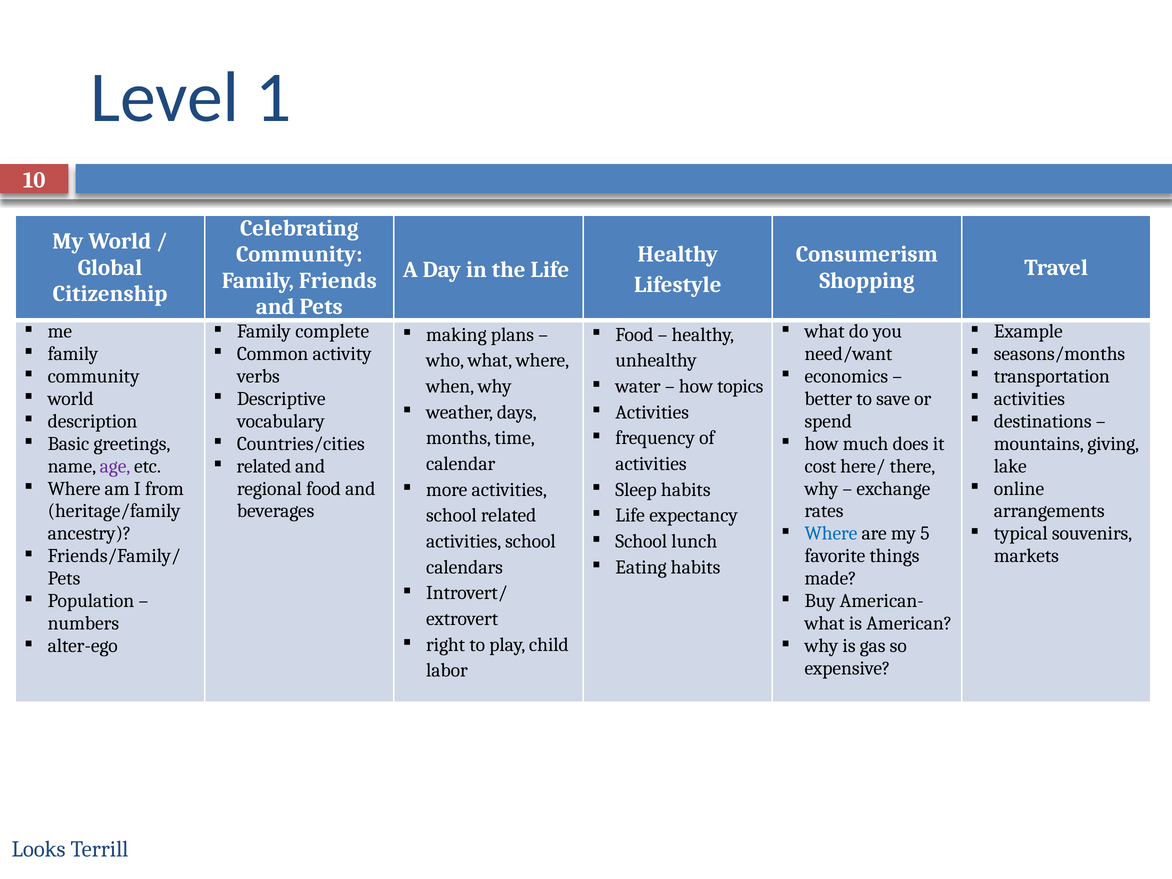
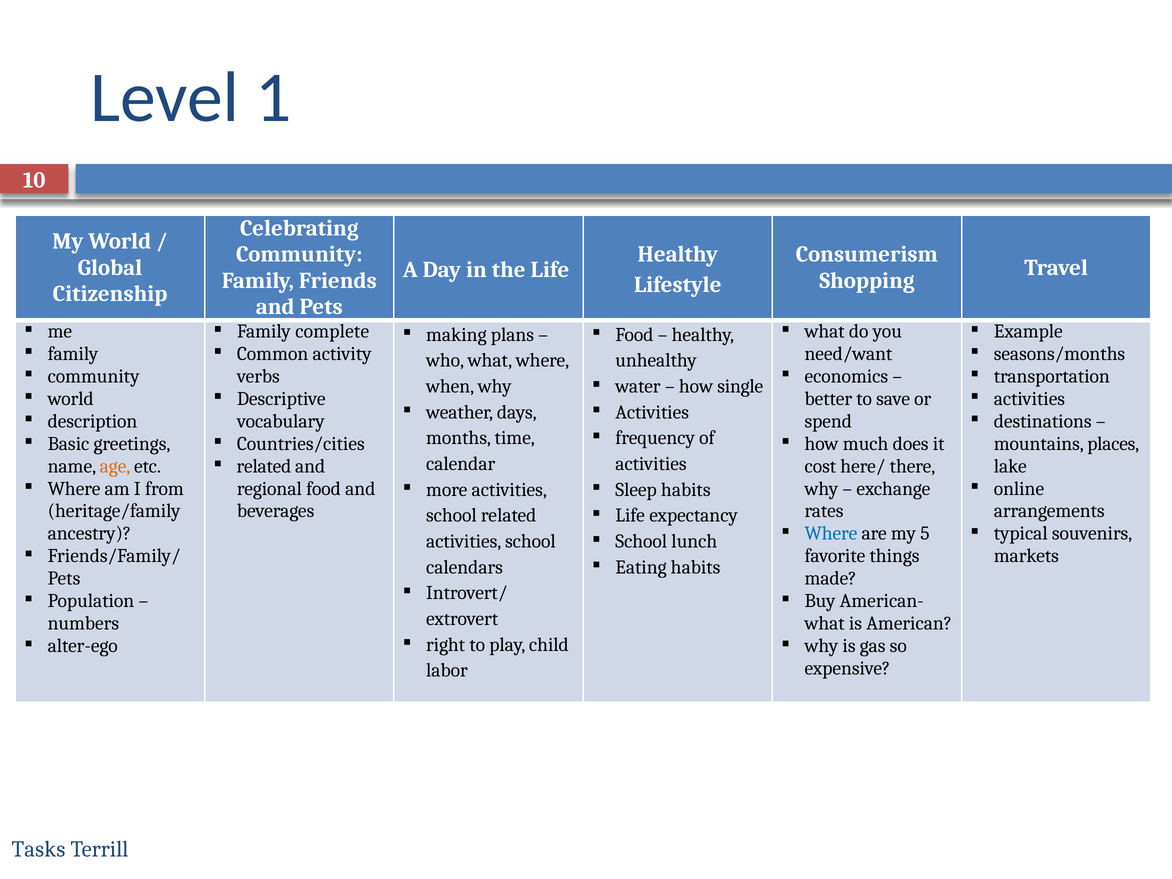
topics: topics -> single
giving: giving -> places
age colour: purple -> orange
Looks: Looks -> Tasks
